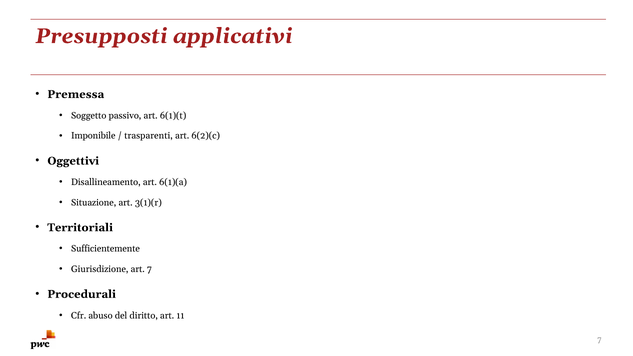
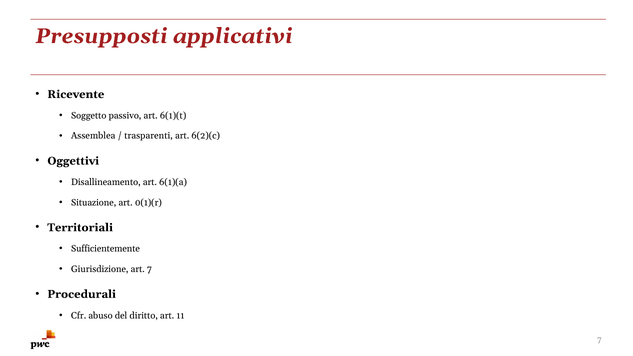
Premessa: Premessa -> Ricevente
Imponibile: Imponibile -> Assemblea
3(1)(r: 3(1)(r -> 0(1)(r
